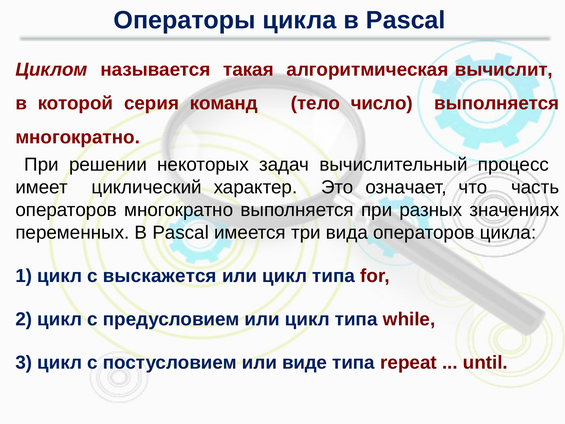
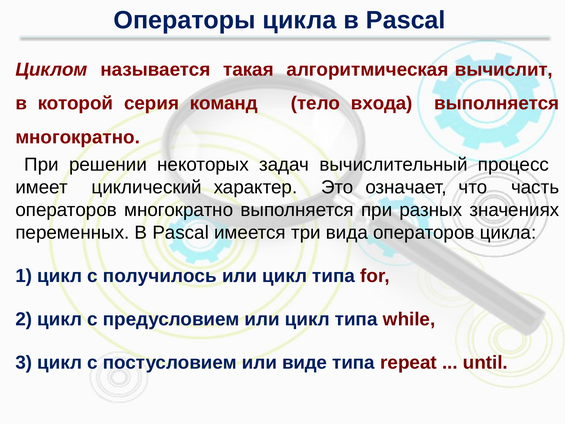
число: число -> входа
выскажется: выскажется -> получилось
